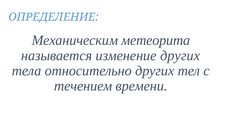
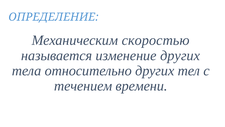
метеорита: метеорита -> скоростью
